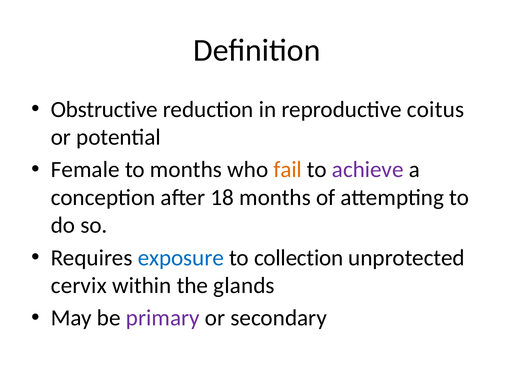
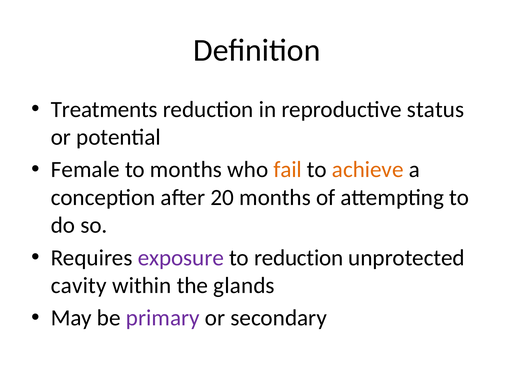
Obstructive: Obstructive -> Treatments
coitus: coitus -> status
achieve colour: purple -> orange
18: 18 -> 20
exposure colour: blue -> purple
to collection: collection -> reduction
cervix: cervix -> cavity
